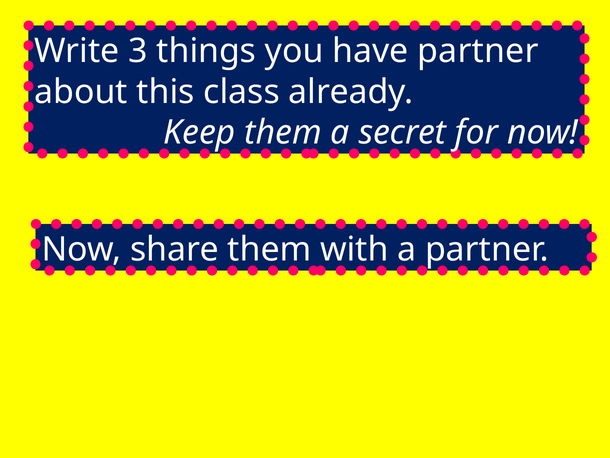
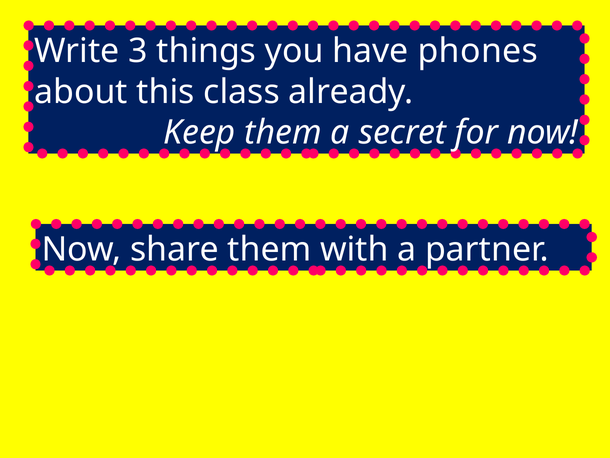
have partner: partner -> phones
